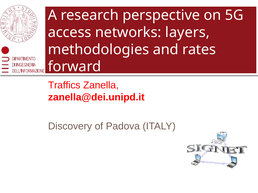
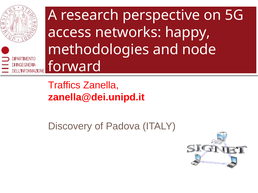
layers: layers -> happy
rates: rates -> node
